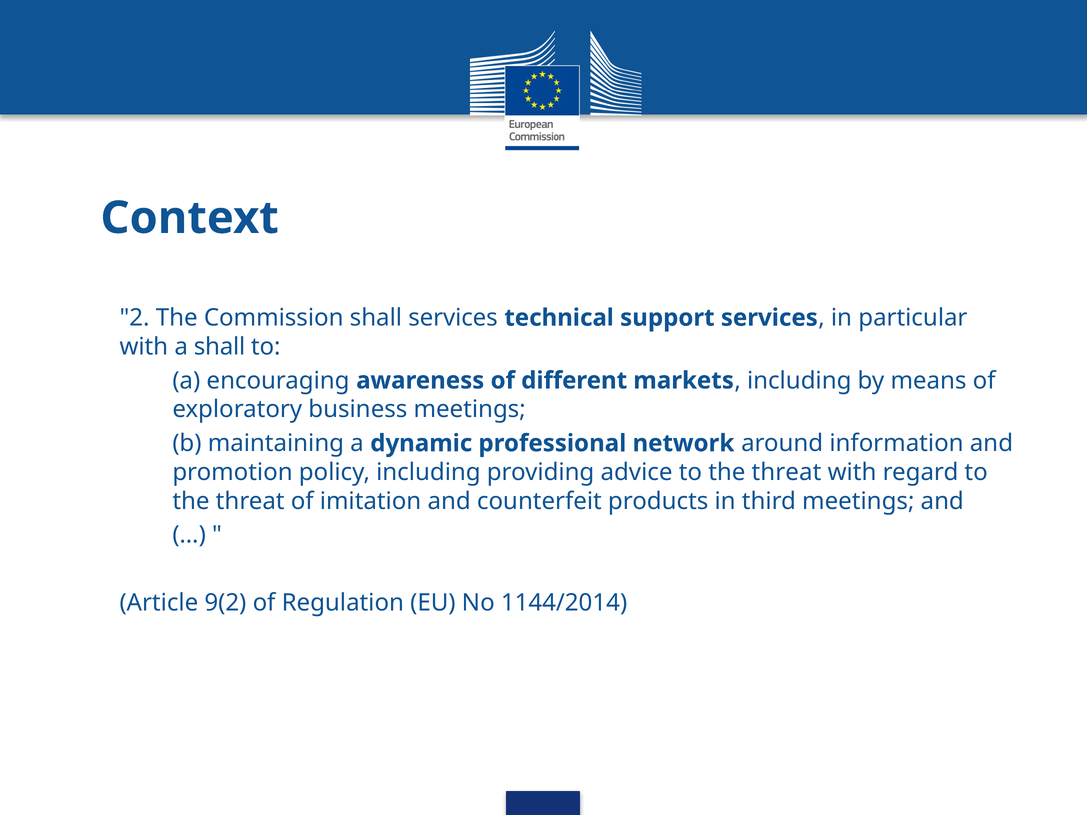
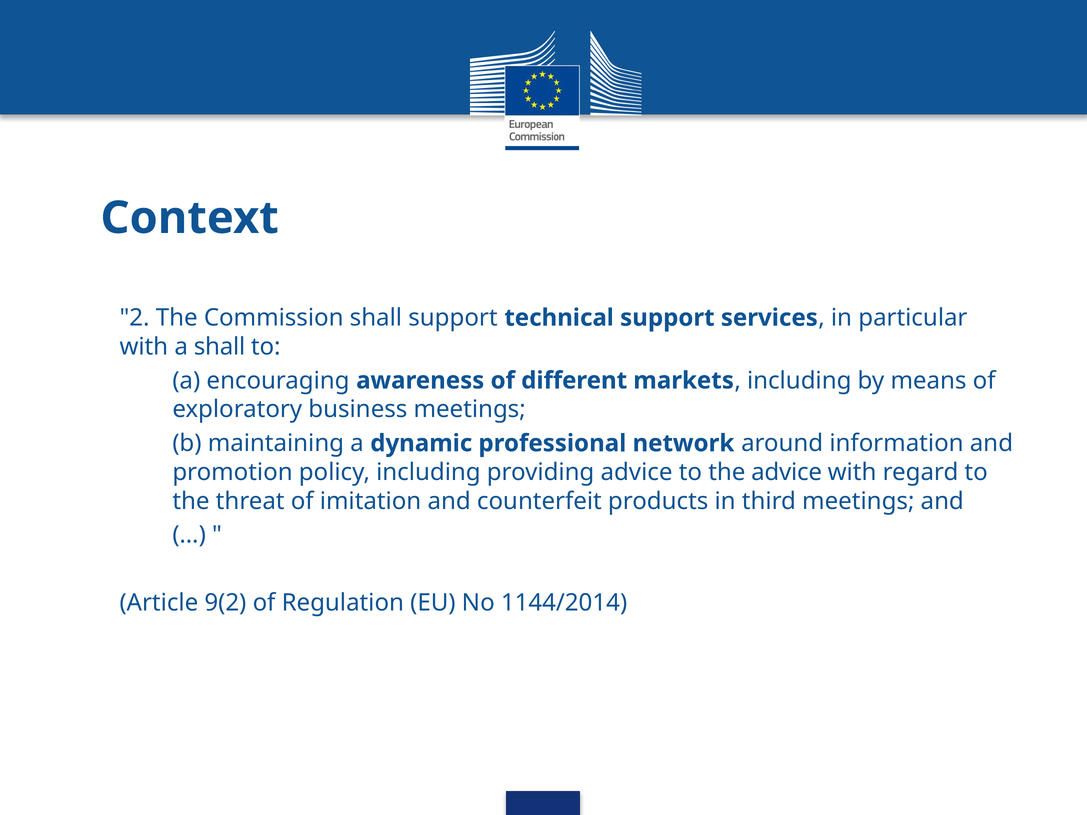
shall services: services -> support
advice to the threat: threat -> advice
